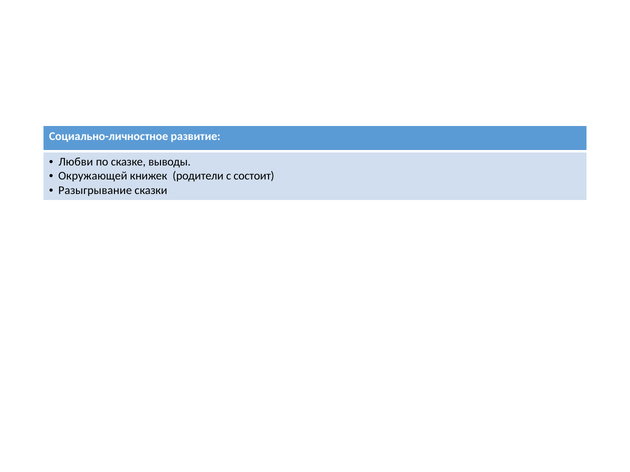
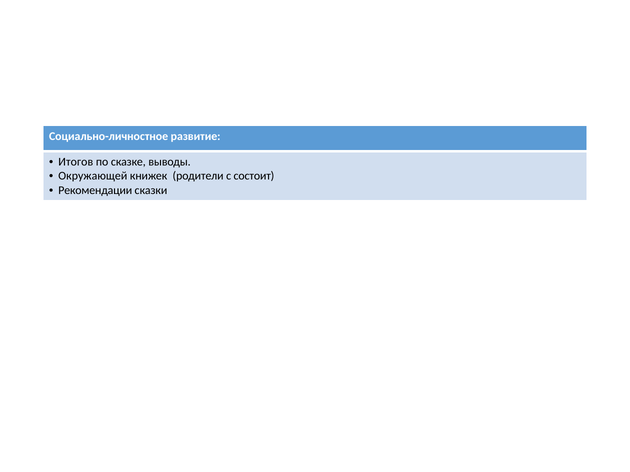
Любви: Любви -> Итогов
Разыгрывание: Разыгрывание -> Рекомендации
